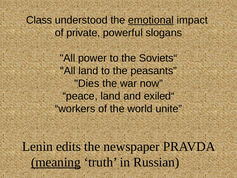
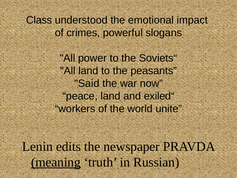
emotional underline: present -> none
private: private -> crimes
Dies: Dies -> Said
